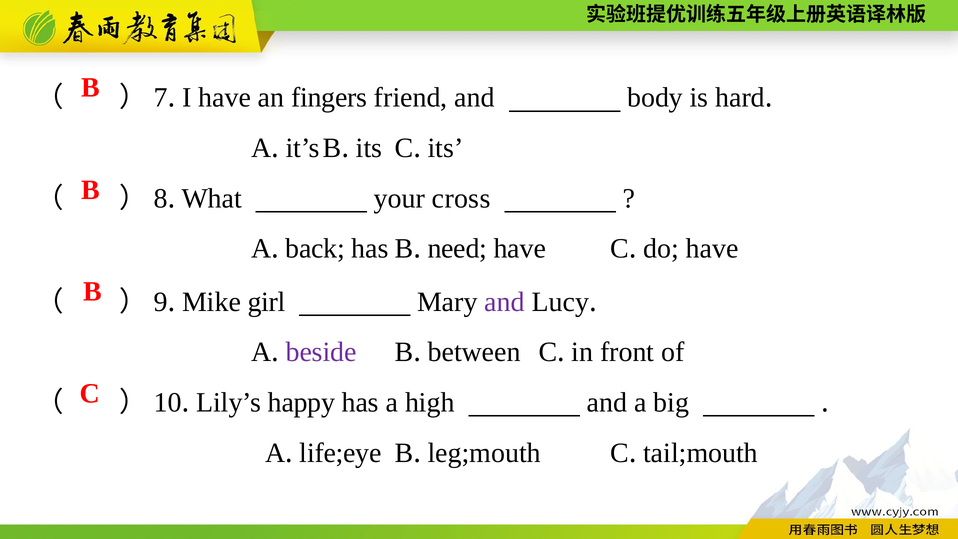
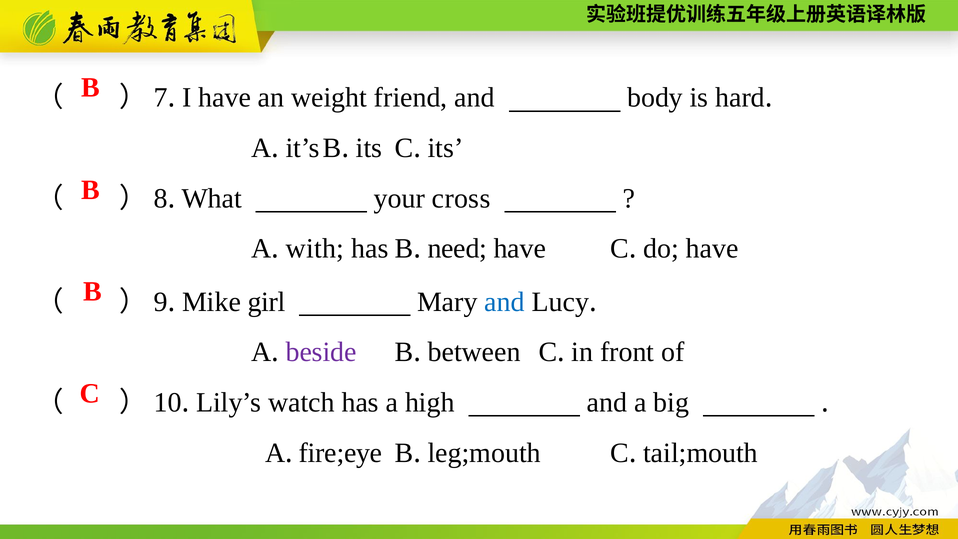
fingers: fingers -> weight
back: back -> with
and at (505, 302) colour: purple -> blue
happy: happy -> watch
life;eye: life;eye -> fire;eye
